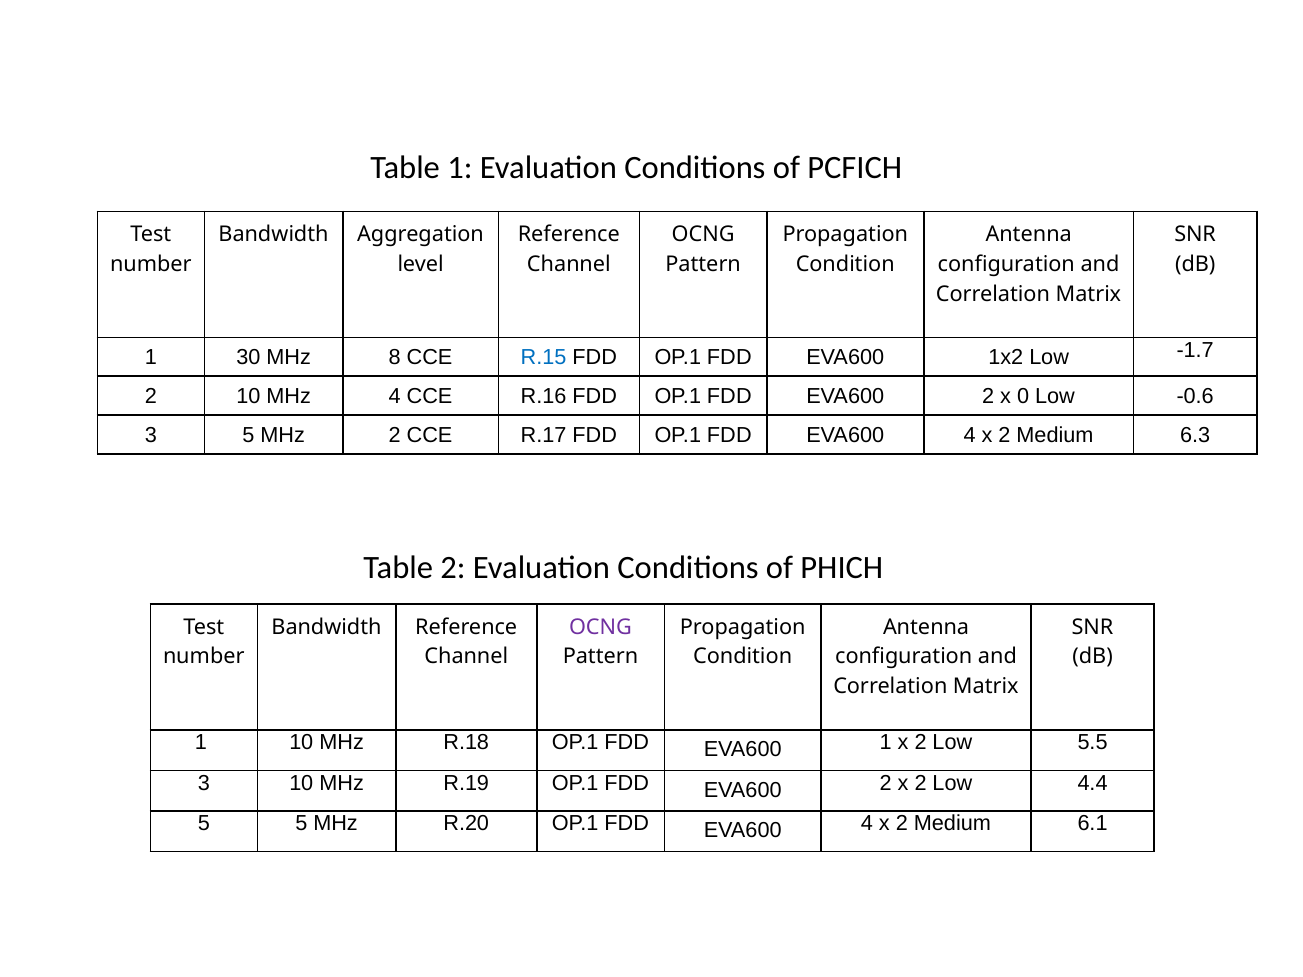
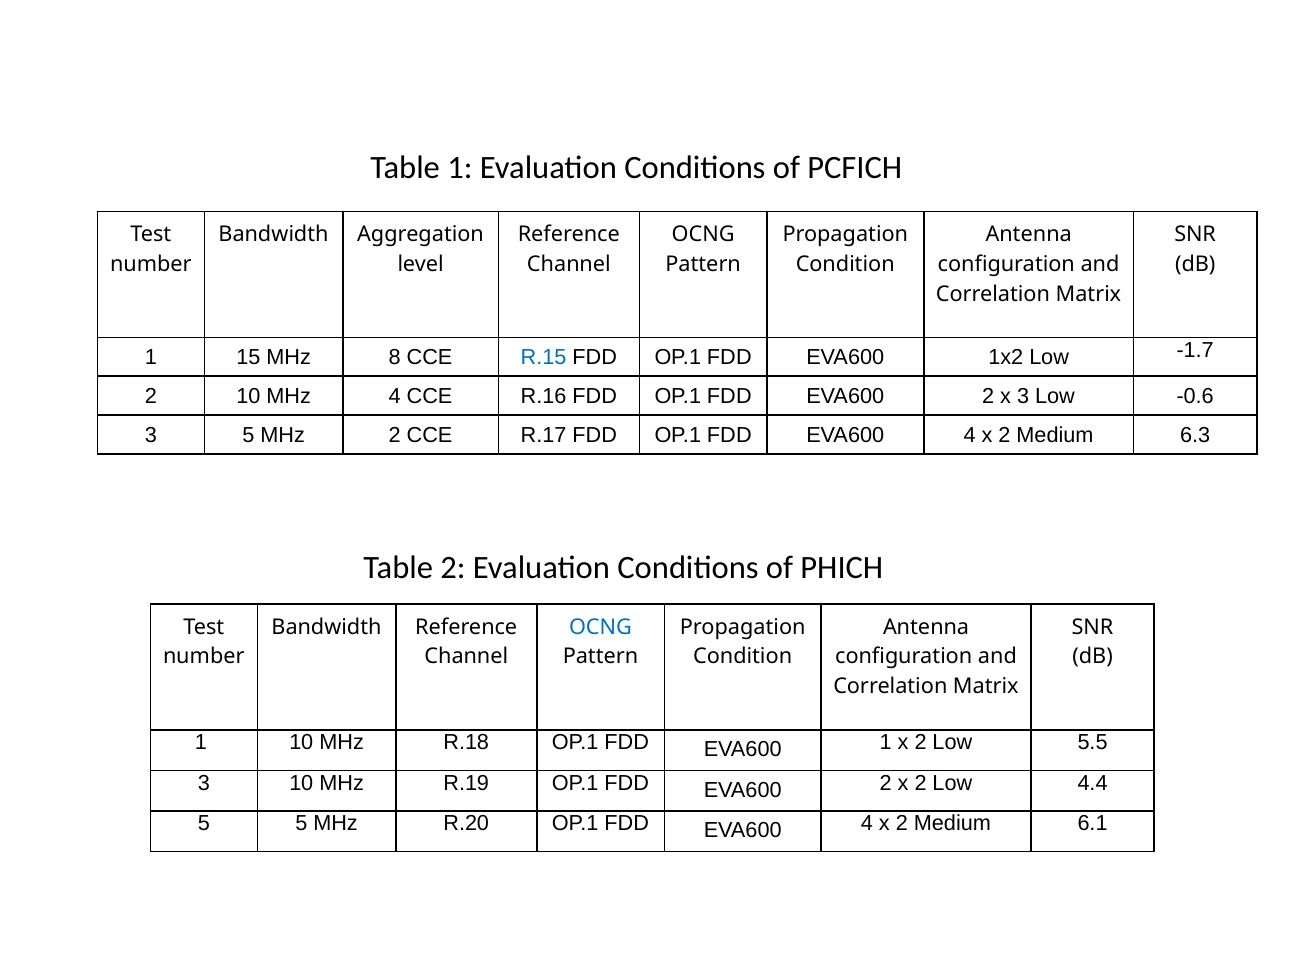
30: 30 -> 15
x 0: 0 -> 3
OCNG at (601, 627) colour: purple -> blue
